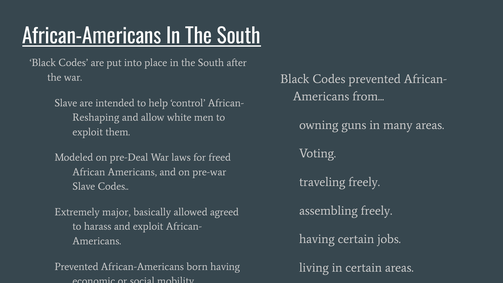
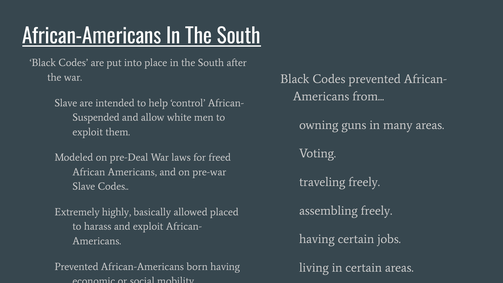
Reshaping: Reshaping -> Suspended
major: major -> highly
agreed: agreed -> placed
